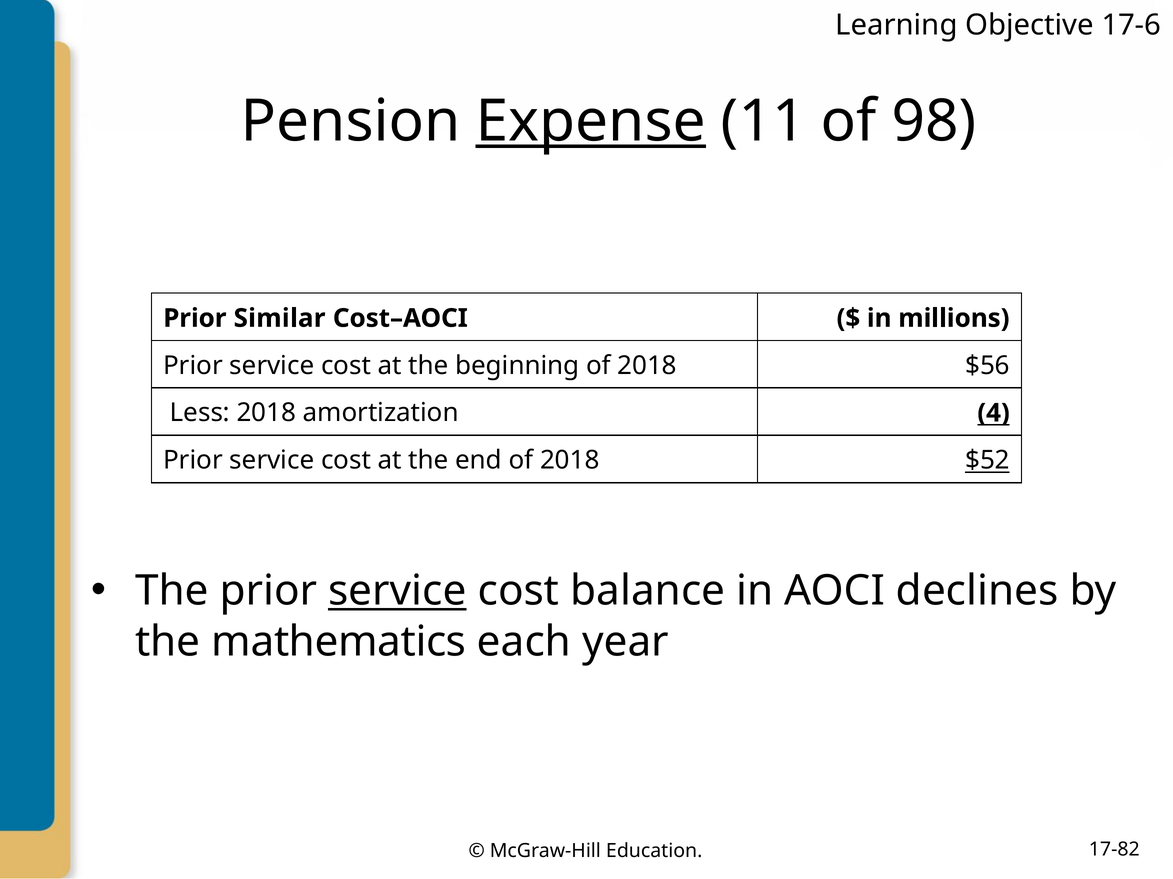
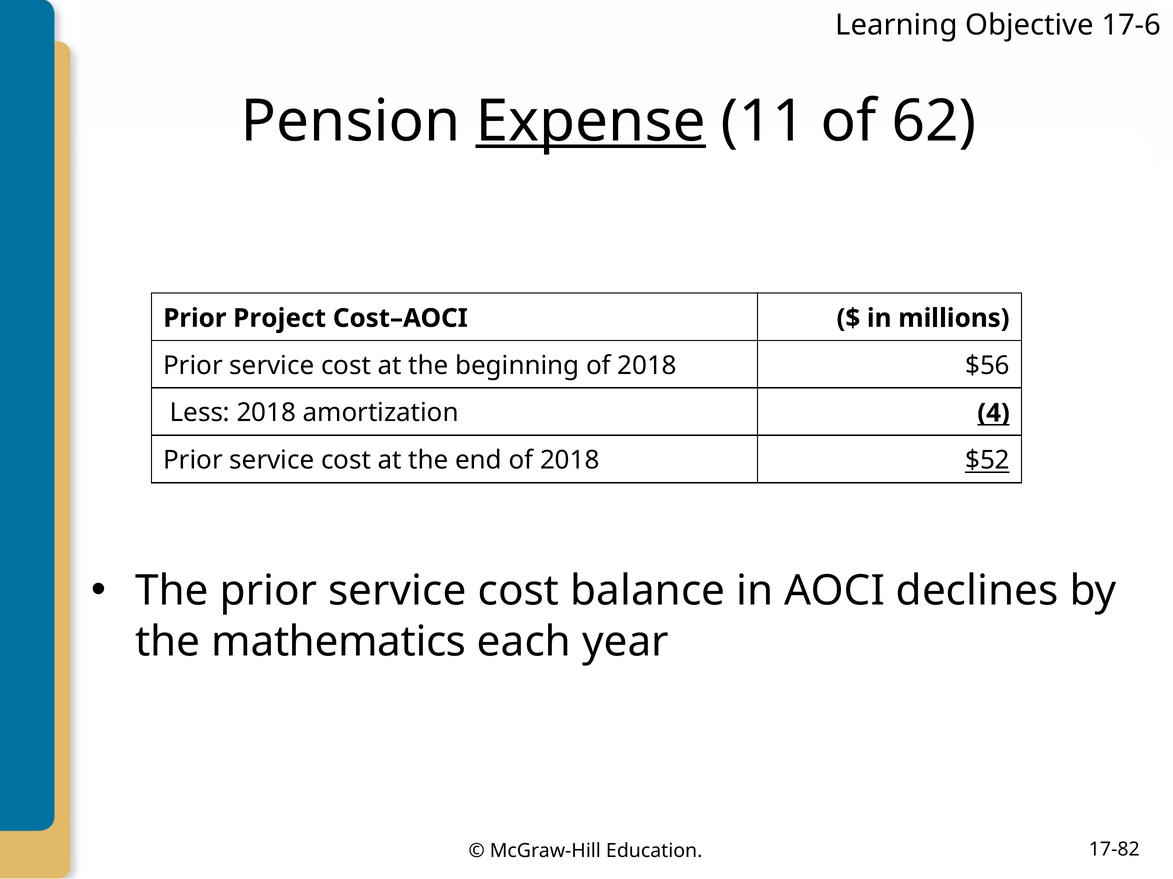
98: 98 -> 62
Similar: Similar -> Project
service at (397, 591) underline: present -> none
